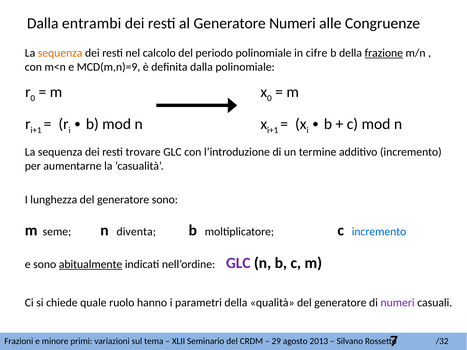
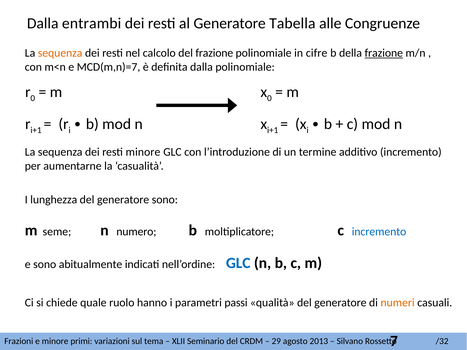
Generatore Numeri: Numeri -> Tabella
del periodo: periodo -> frazione
MCD(m,n)=9: MCD(m,n)=9 -> MCD(m,n)=7
resti trovare: trovare -> minore
diventa: diventa -> numero
abitualmente underline: present -> none
GLC at (238, 263) colour: purple -> blue
parametri della: della -> passi
numeri at (398, 303) colour: purple -> orange
